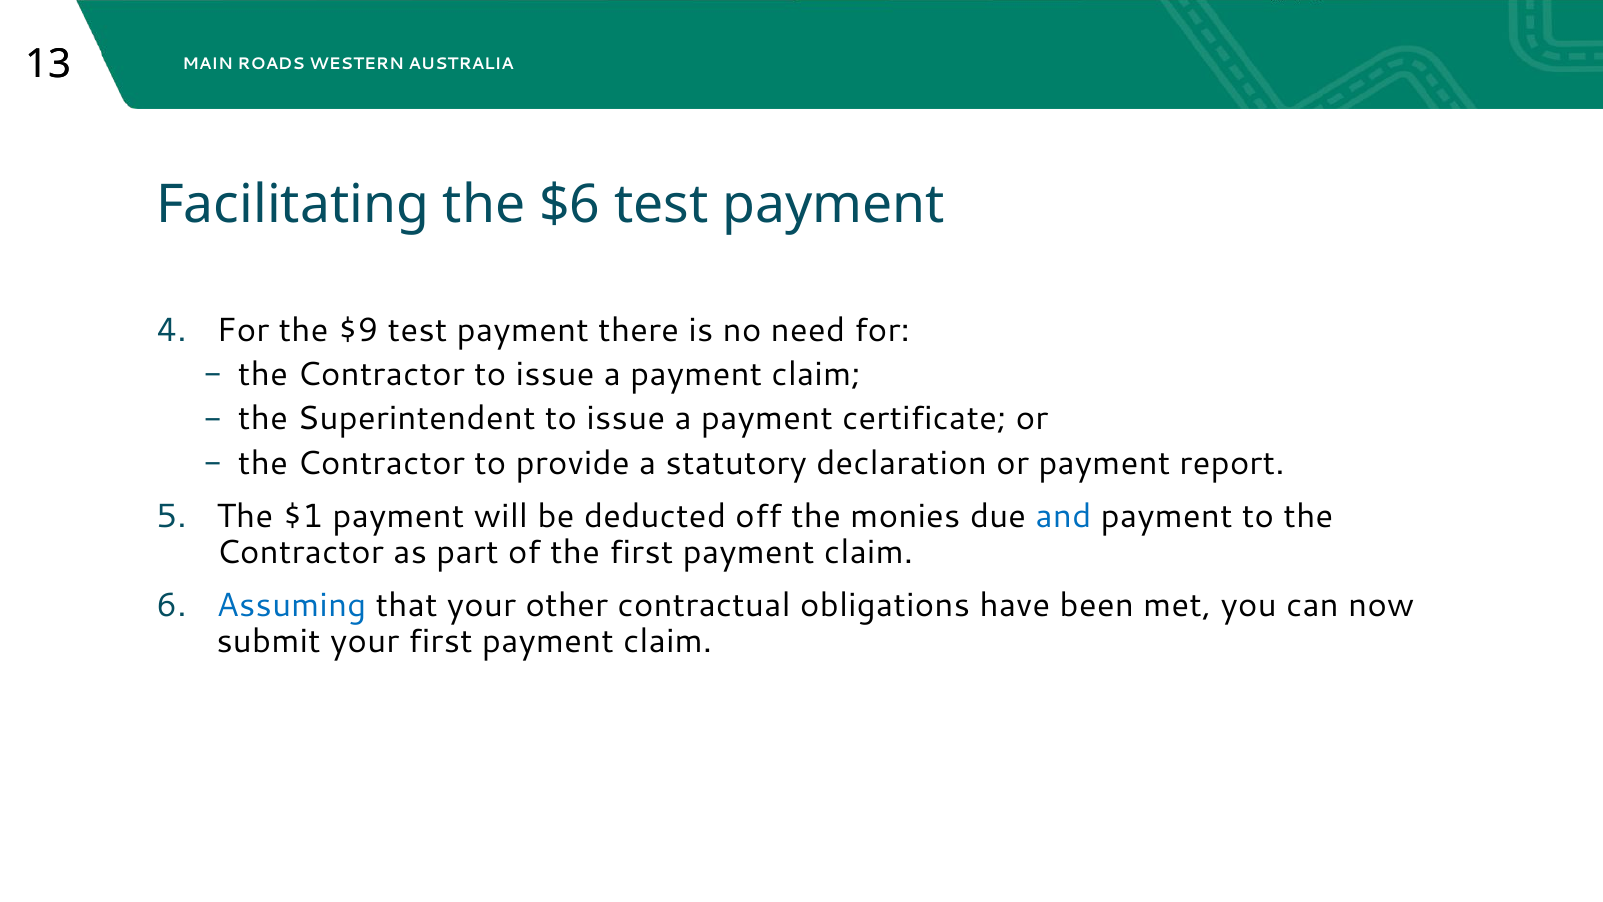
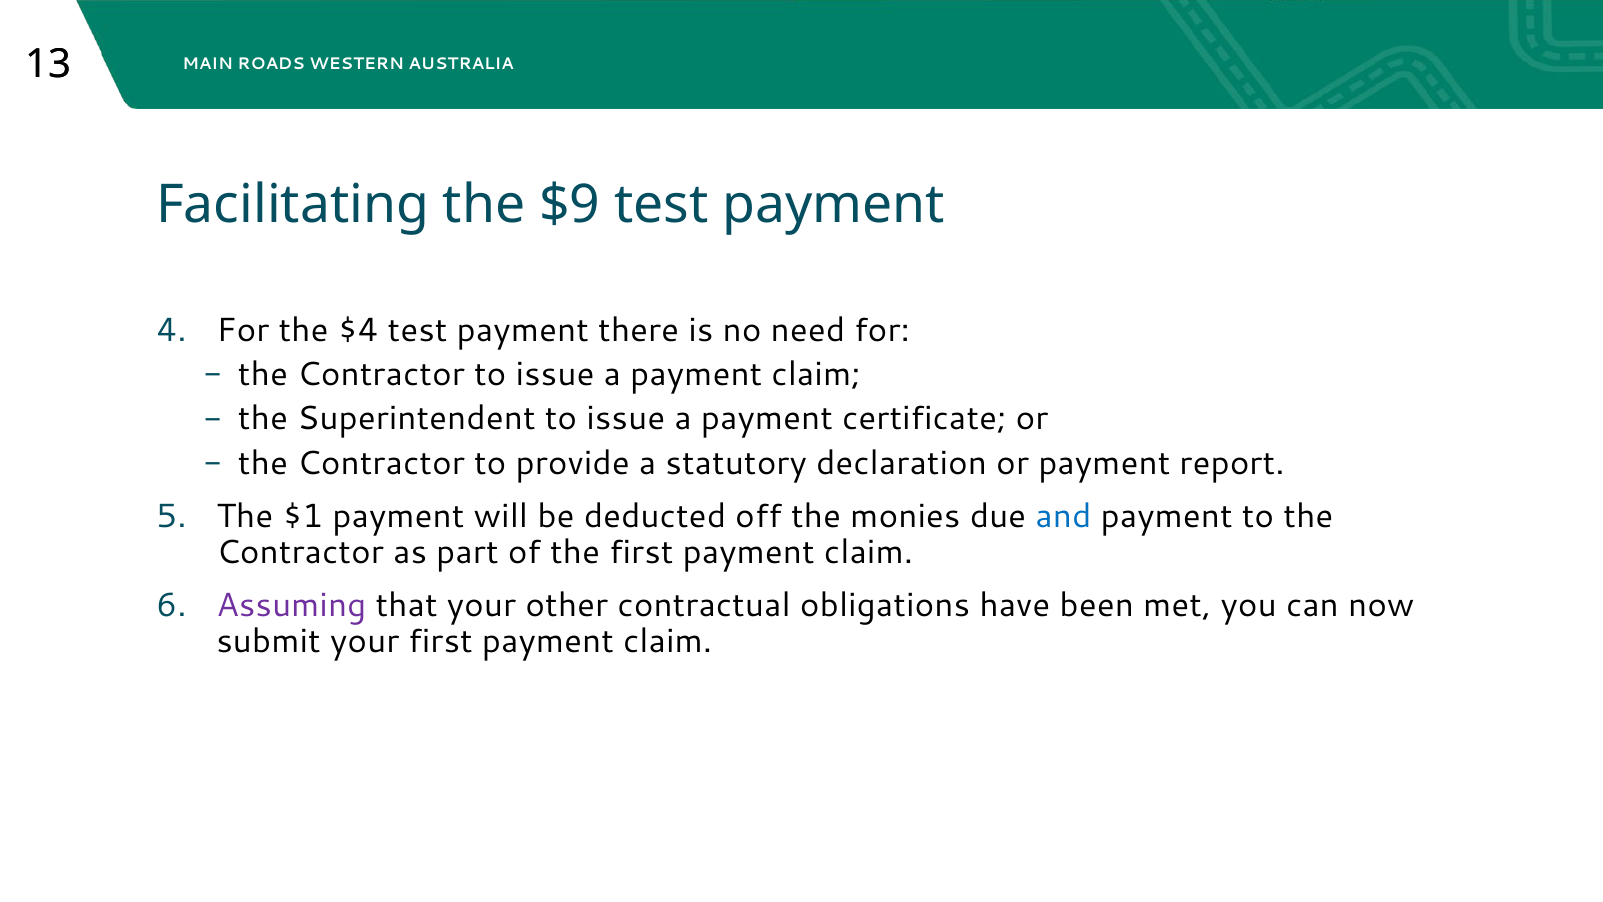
$6: $6 -> $9
$9: $9 -> $4
Assuming colour: blue -> purple
